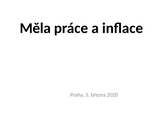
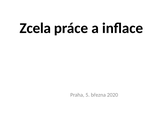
Měla: Měla -> Zcela
